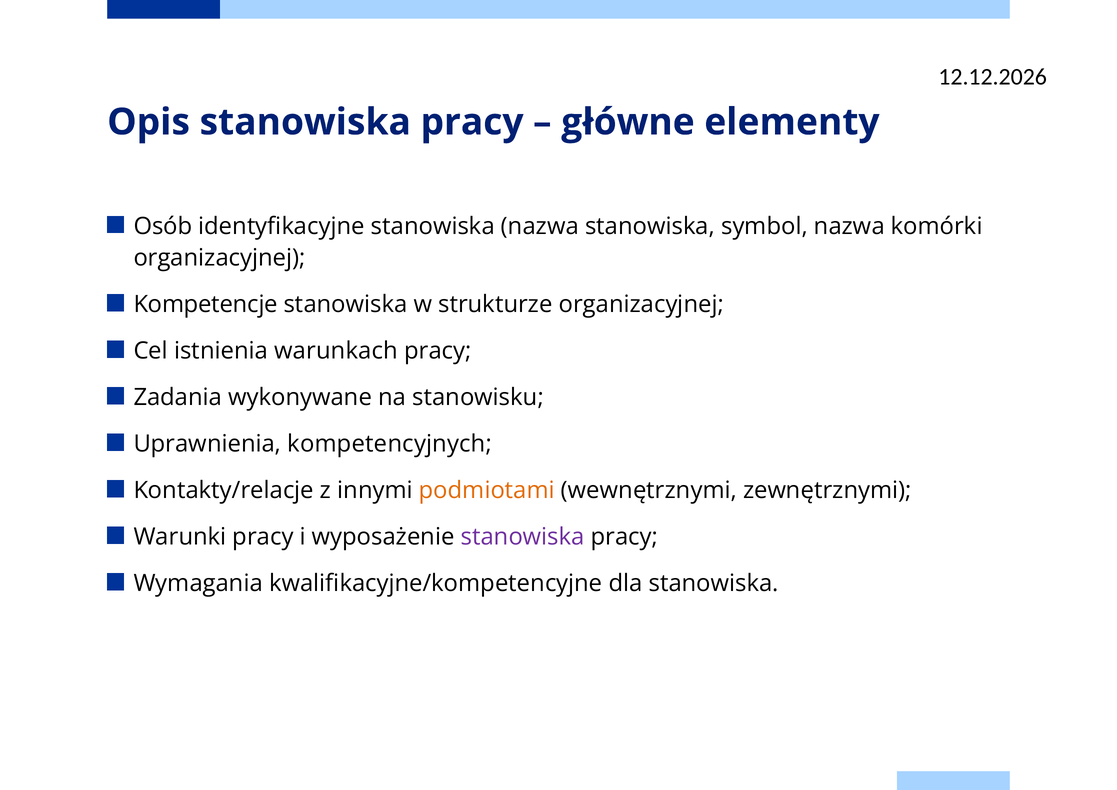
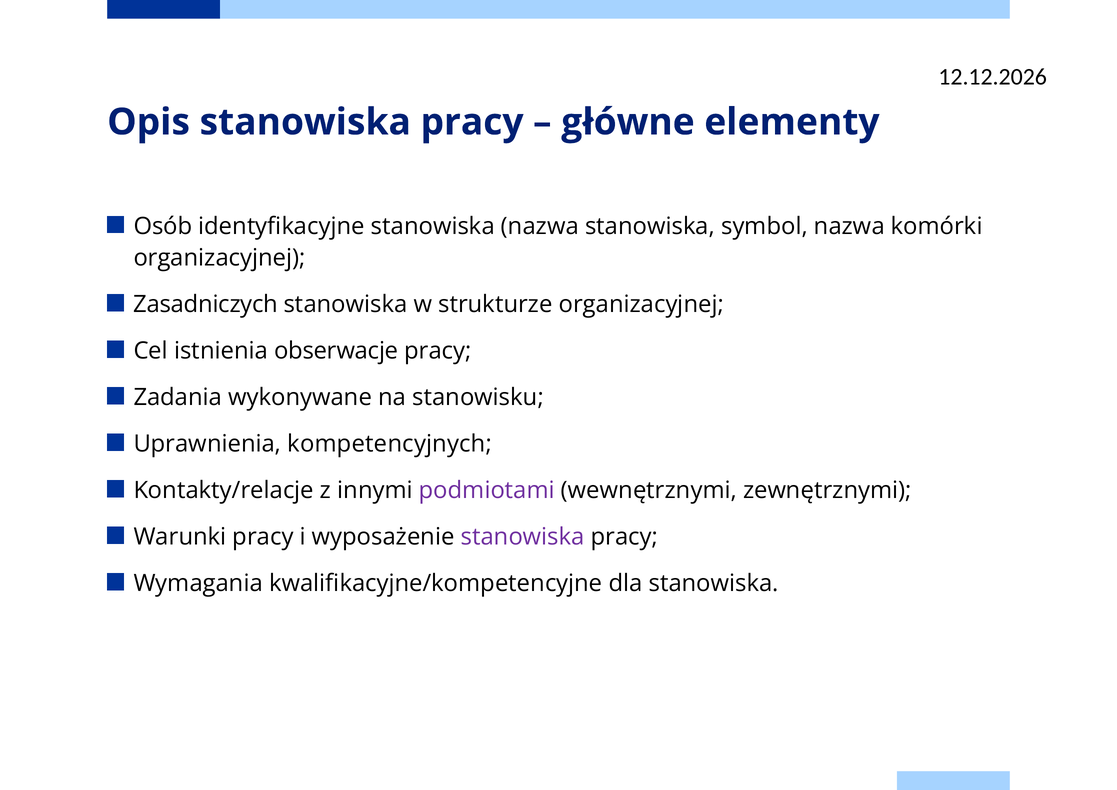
Kompetencje: Kompetencje -> Zasadniczych
warunkach: warunkach -> obserwacje
podmiotami colour: orange -> purple
